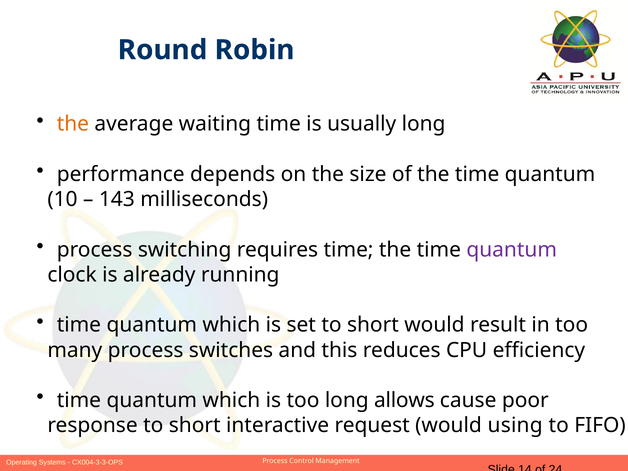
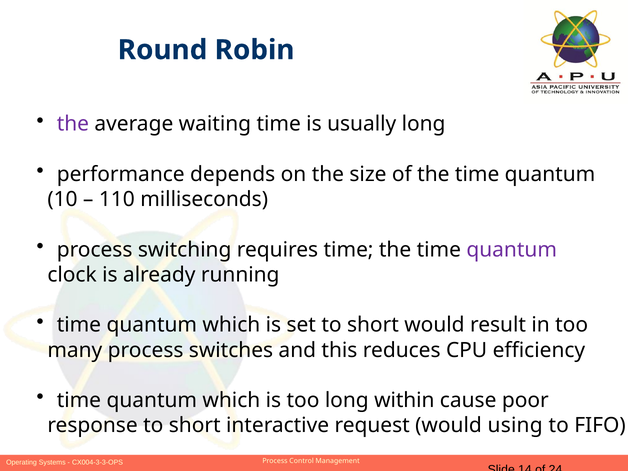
the at (73, 124) colour: orange -> purple
143: 143 -> 110
allows: allows -> within
